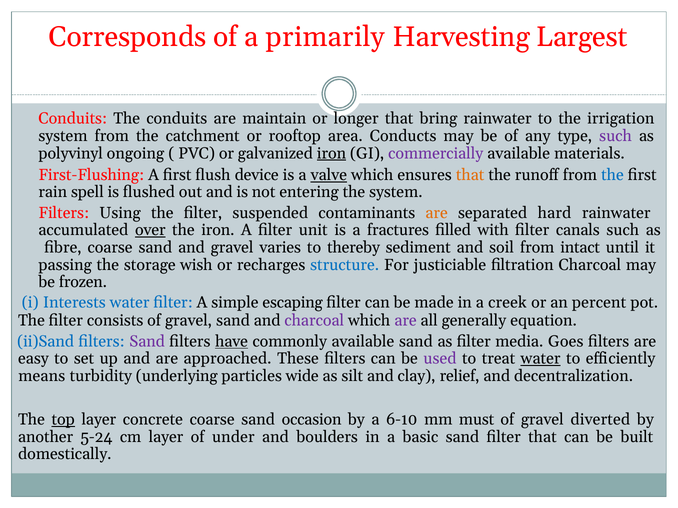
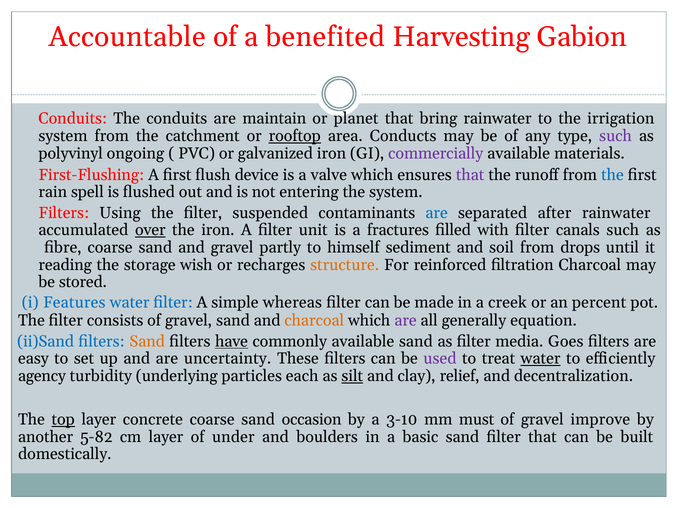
Corresponds: Corresponds -> Accountable
primarily: primarily -> benefited
Largest: Largest -> Gabion
longer: longer -> planet
rooftop underline: none -> present
iron at (331, 153) underline: present -> none
valve underline: present -> none
that at (470, 175) colour: orange -> purple
are at (437, 213) colour: orange -> blue
hard: hard -> after
varies: varies -> partly
thereby: thereby -> himself
intact: intact -> drops
passing: passing -> reading
structure colour: blue -> orange
justiciable: justiciable -> reinforced
frozen: frozen -> stored
Interests: Interests -> Features
escaping: escaping -> whereas
charcoal at (314, 321) colour: purple -> orange
Sand at (147, 342) colour: purple -> orange
approached: approached -> uncertainty
means: means -> agency
wide: wide -> each
silt underline: none -> present
6-10: 6-10 -> 3-10
diverted: diverted -> improve
5-24: 5-24 -> 5-82
